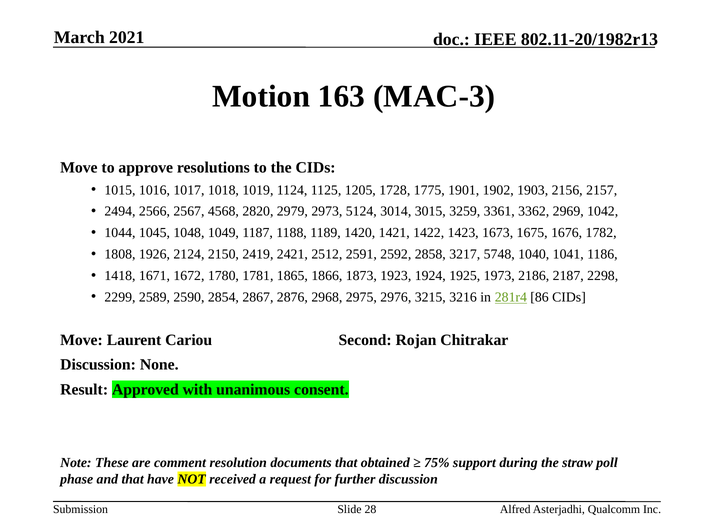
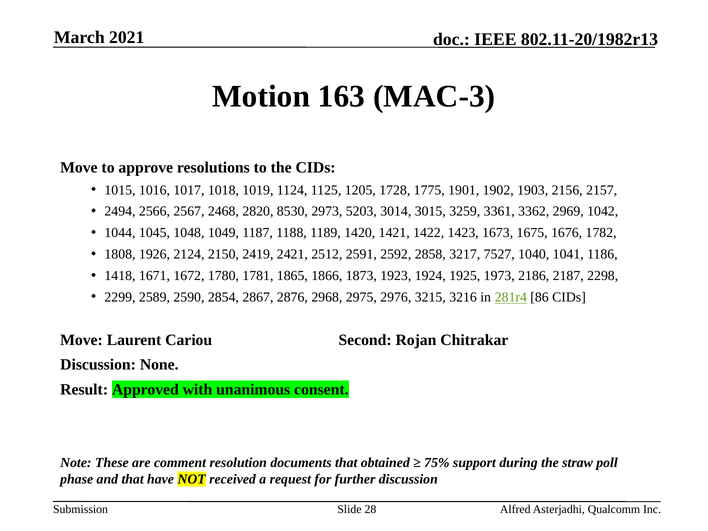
4568: 4568 -> 2468
2979: 2979 -> 8530
5124: 5124 -> 5203
5748: 5748 -> 7527
